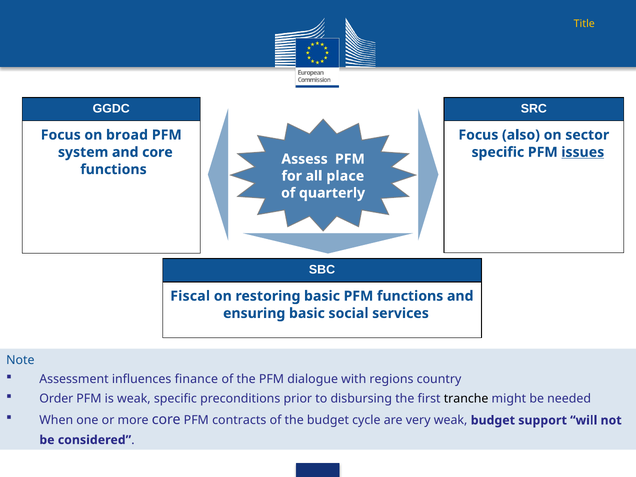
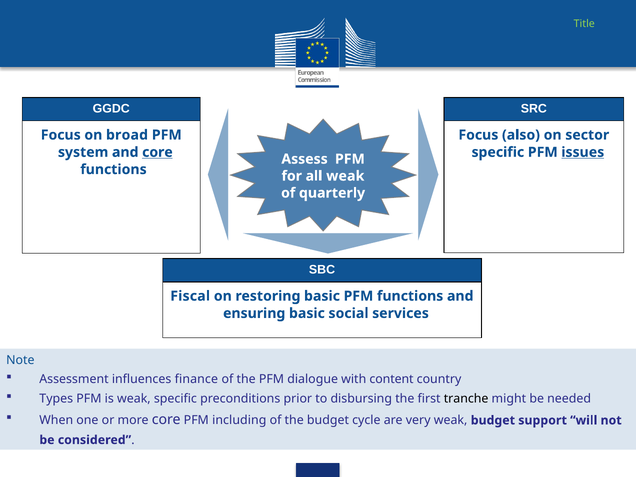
Title colour: yellow -> light green
core at (157, 152) underline: none -> present
all place: place -> weak
regions: regions -> content
Order: Order -> Types
contracts: contracts -> including
